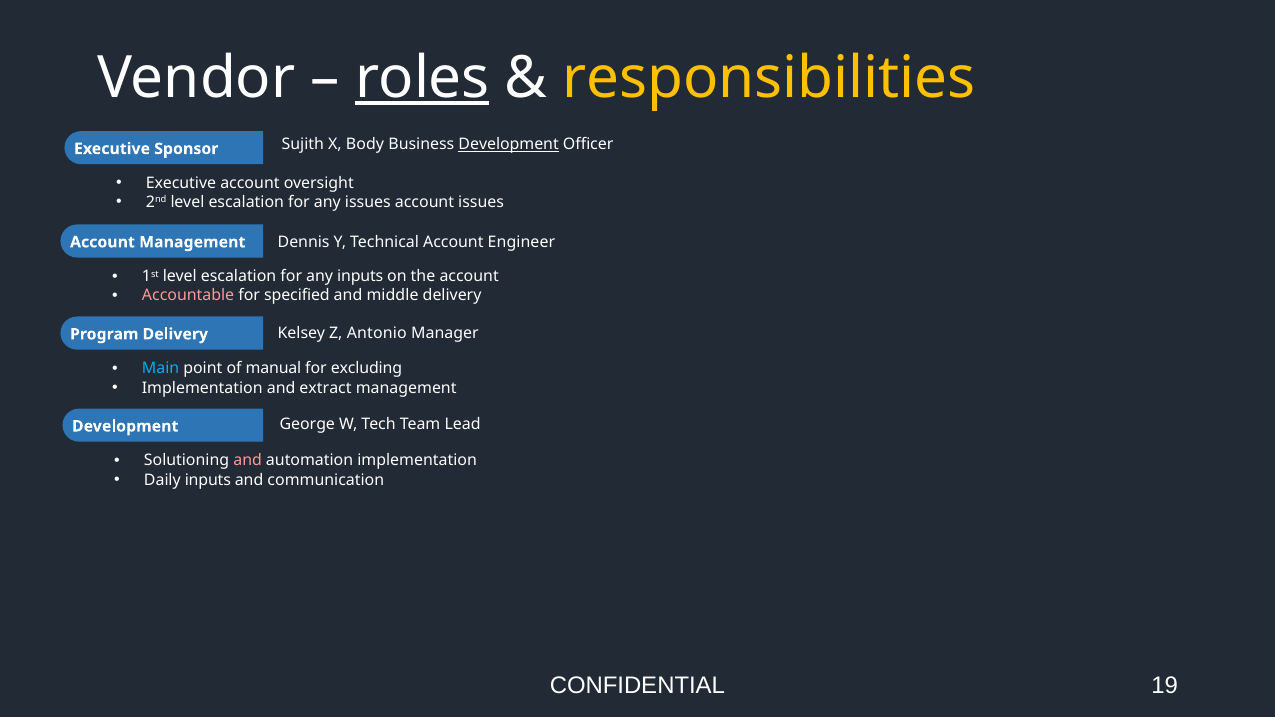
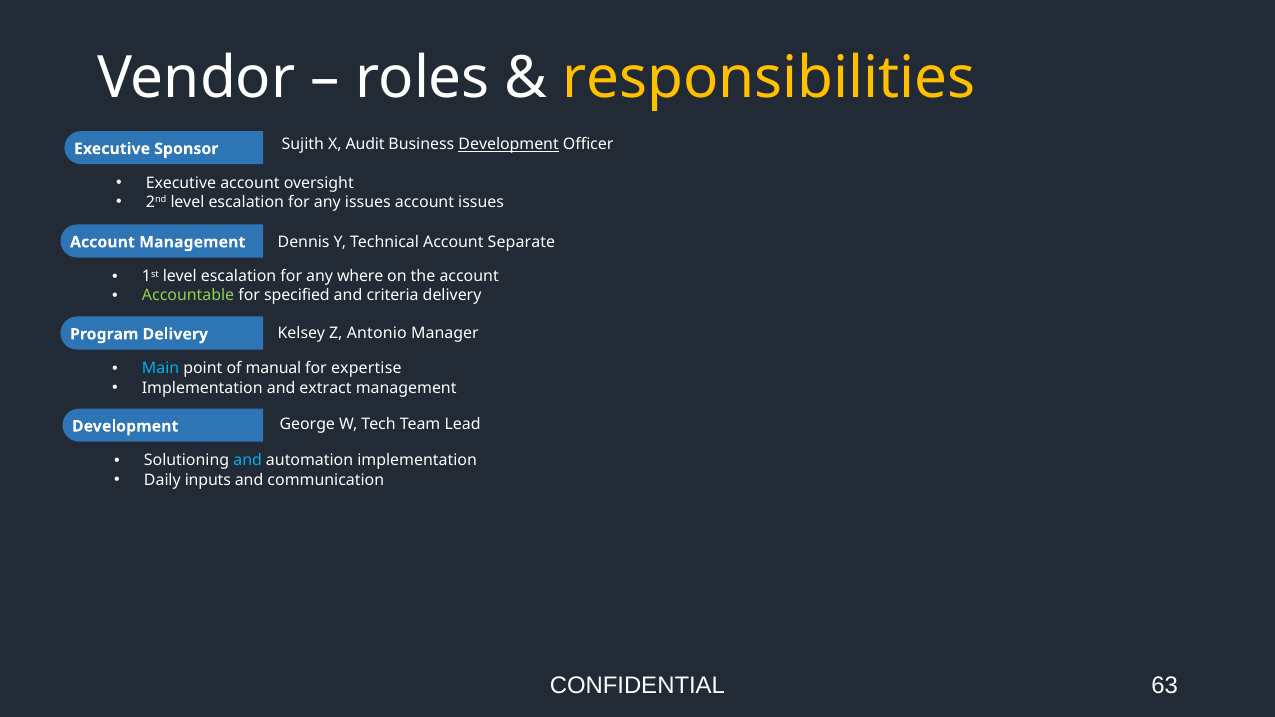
roles underline: present -> none
Body: Body -> Audit
Engineer: Engineer -> Separate
any inputs: inputs -> where
Accountable colour: pink -> light green
middle: middle -> criteria
excluding: excluding -> expertise
and at (248, 461) colour: pink -> light blue
19: 19 -> 63
